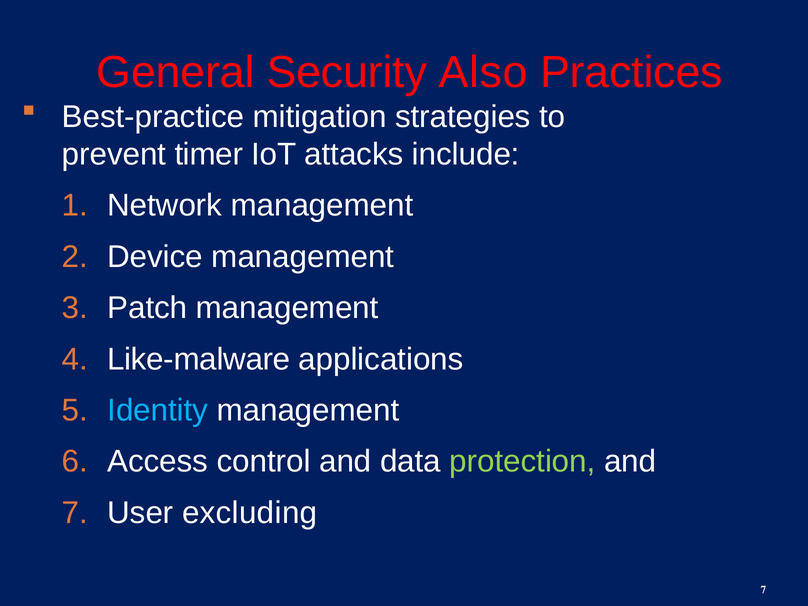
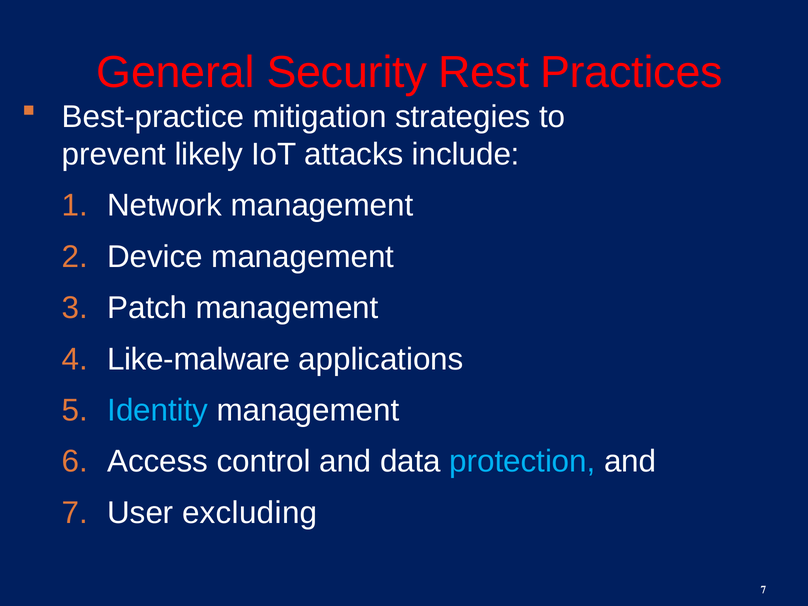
Also: Also -> Rest
timer: timer -> likely
protection colour: light green -> light blue
